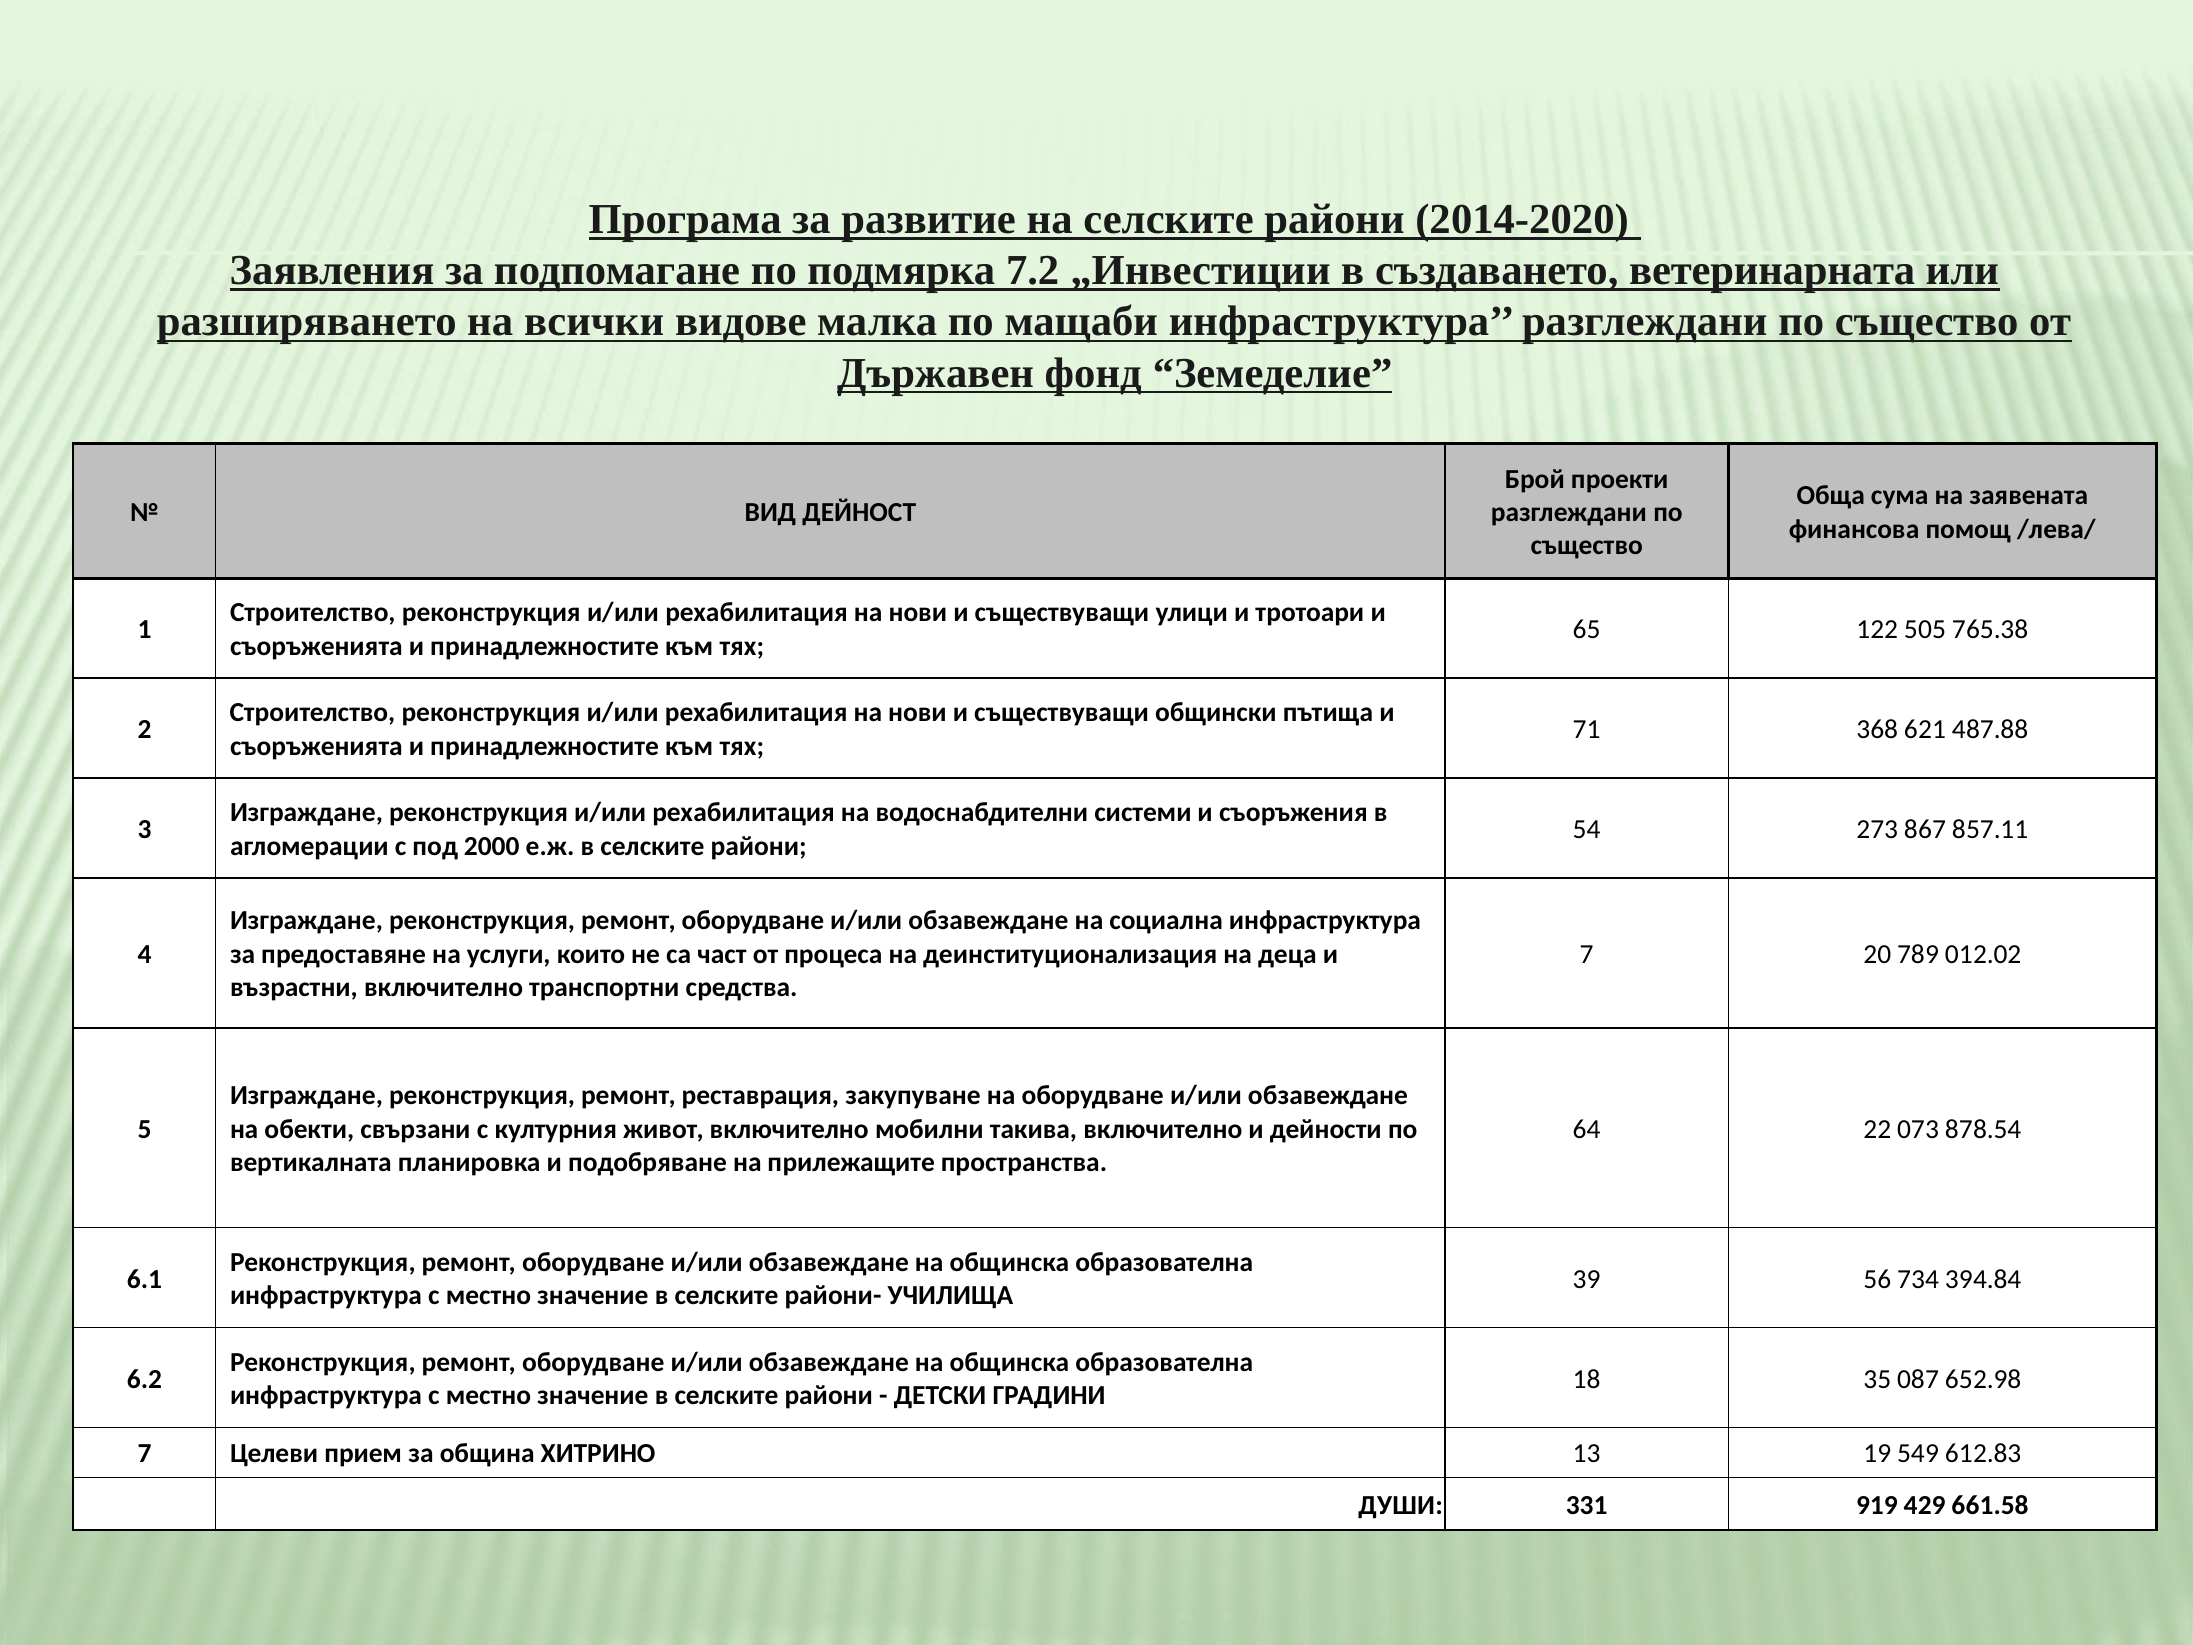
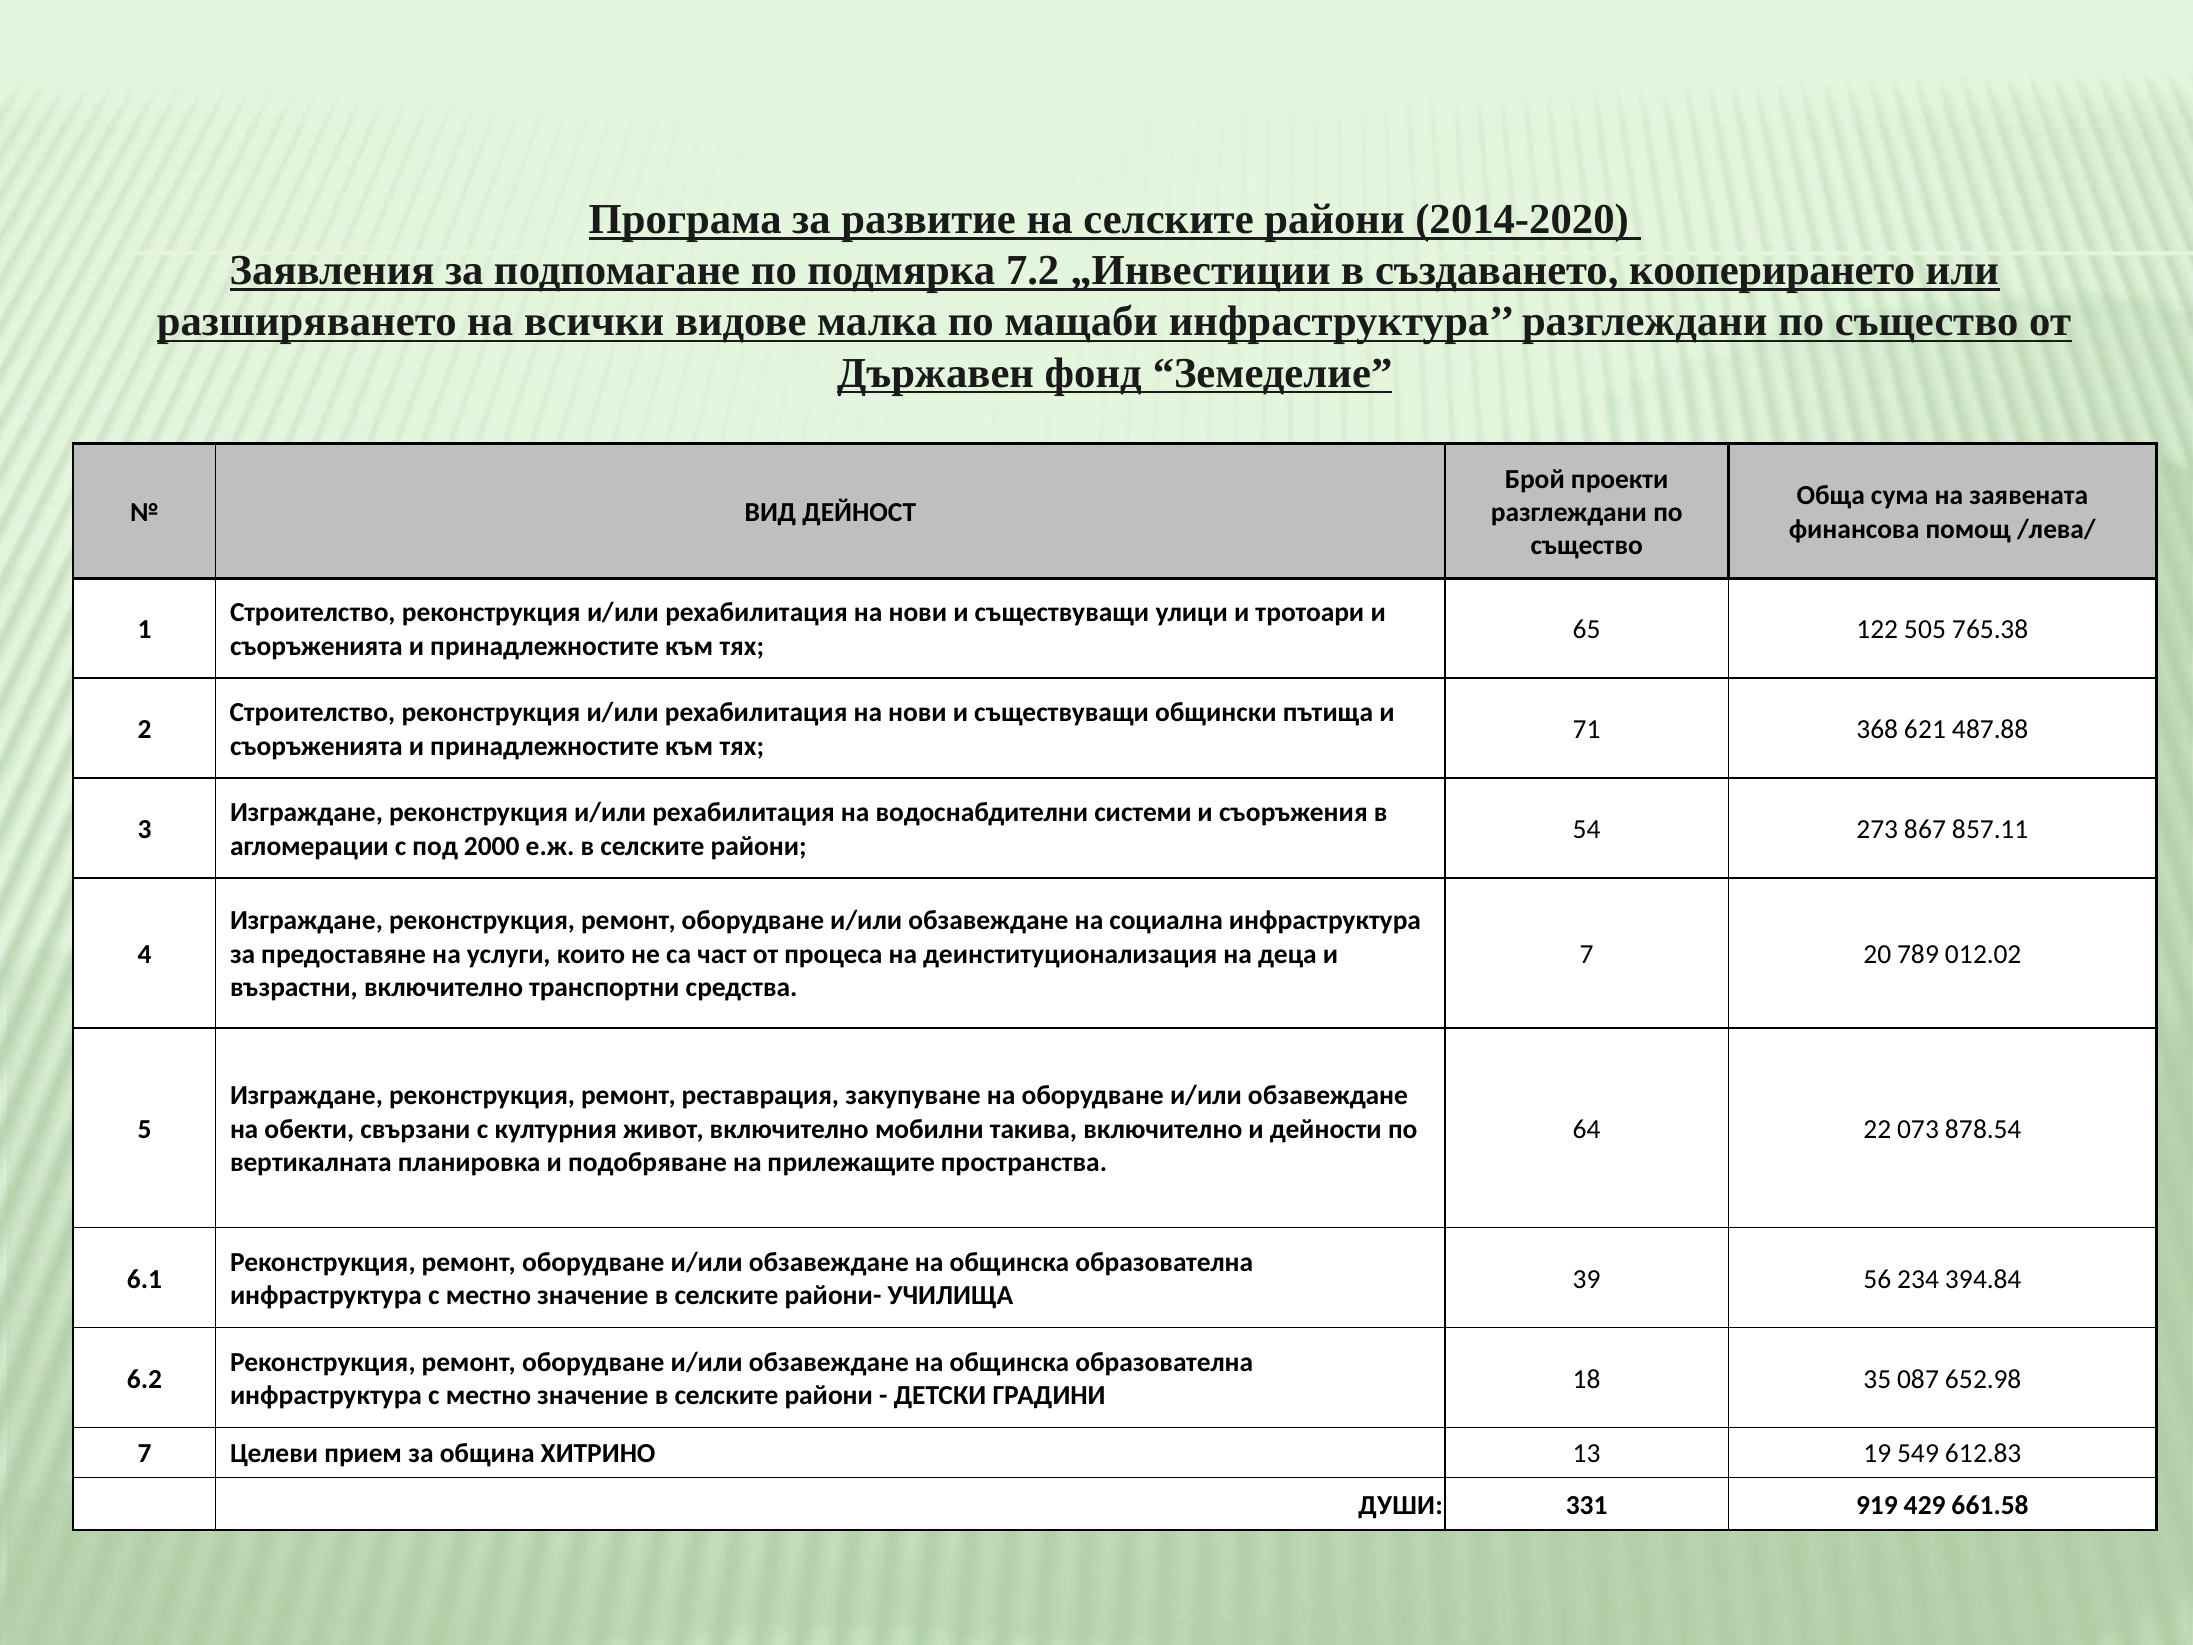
ветеринарната: ветеринарната -> кооперирането
734: 734 -> 234
